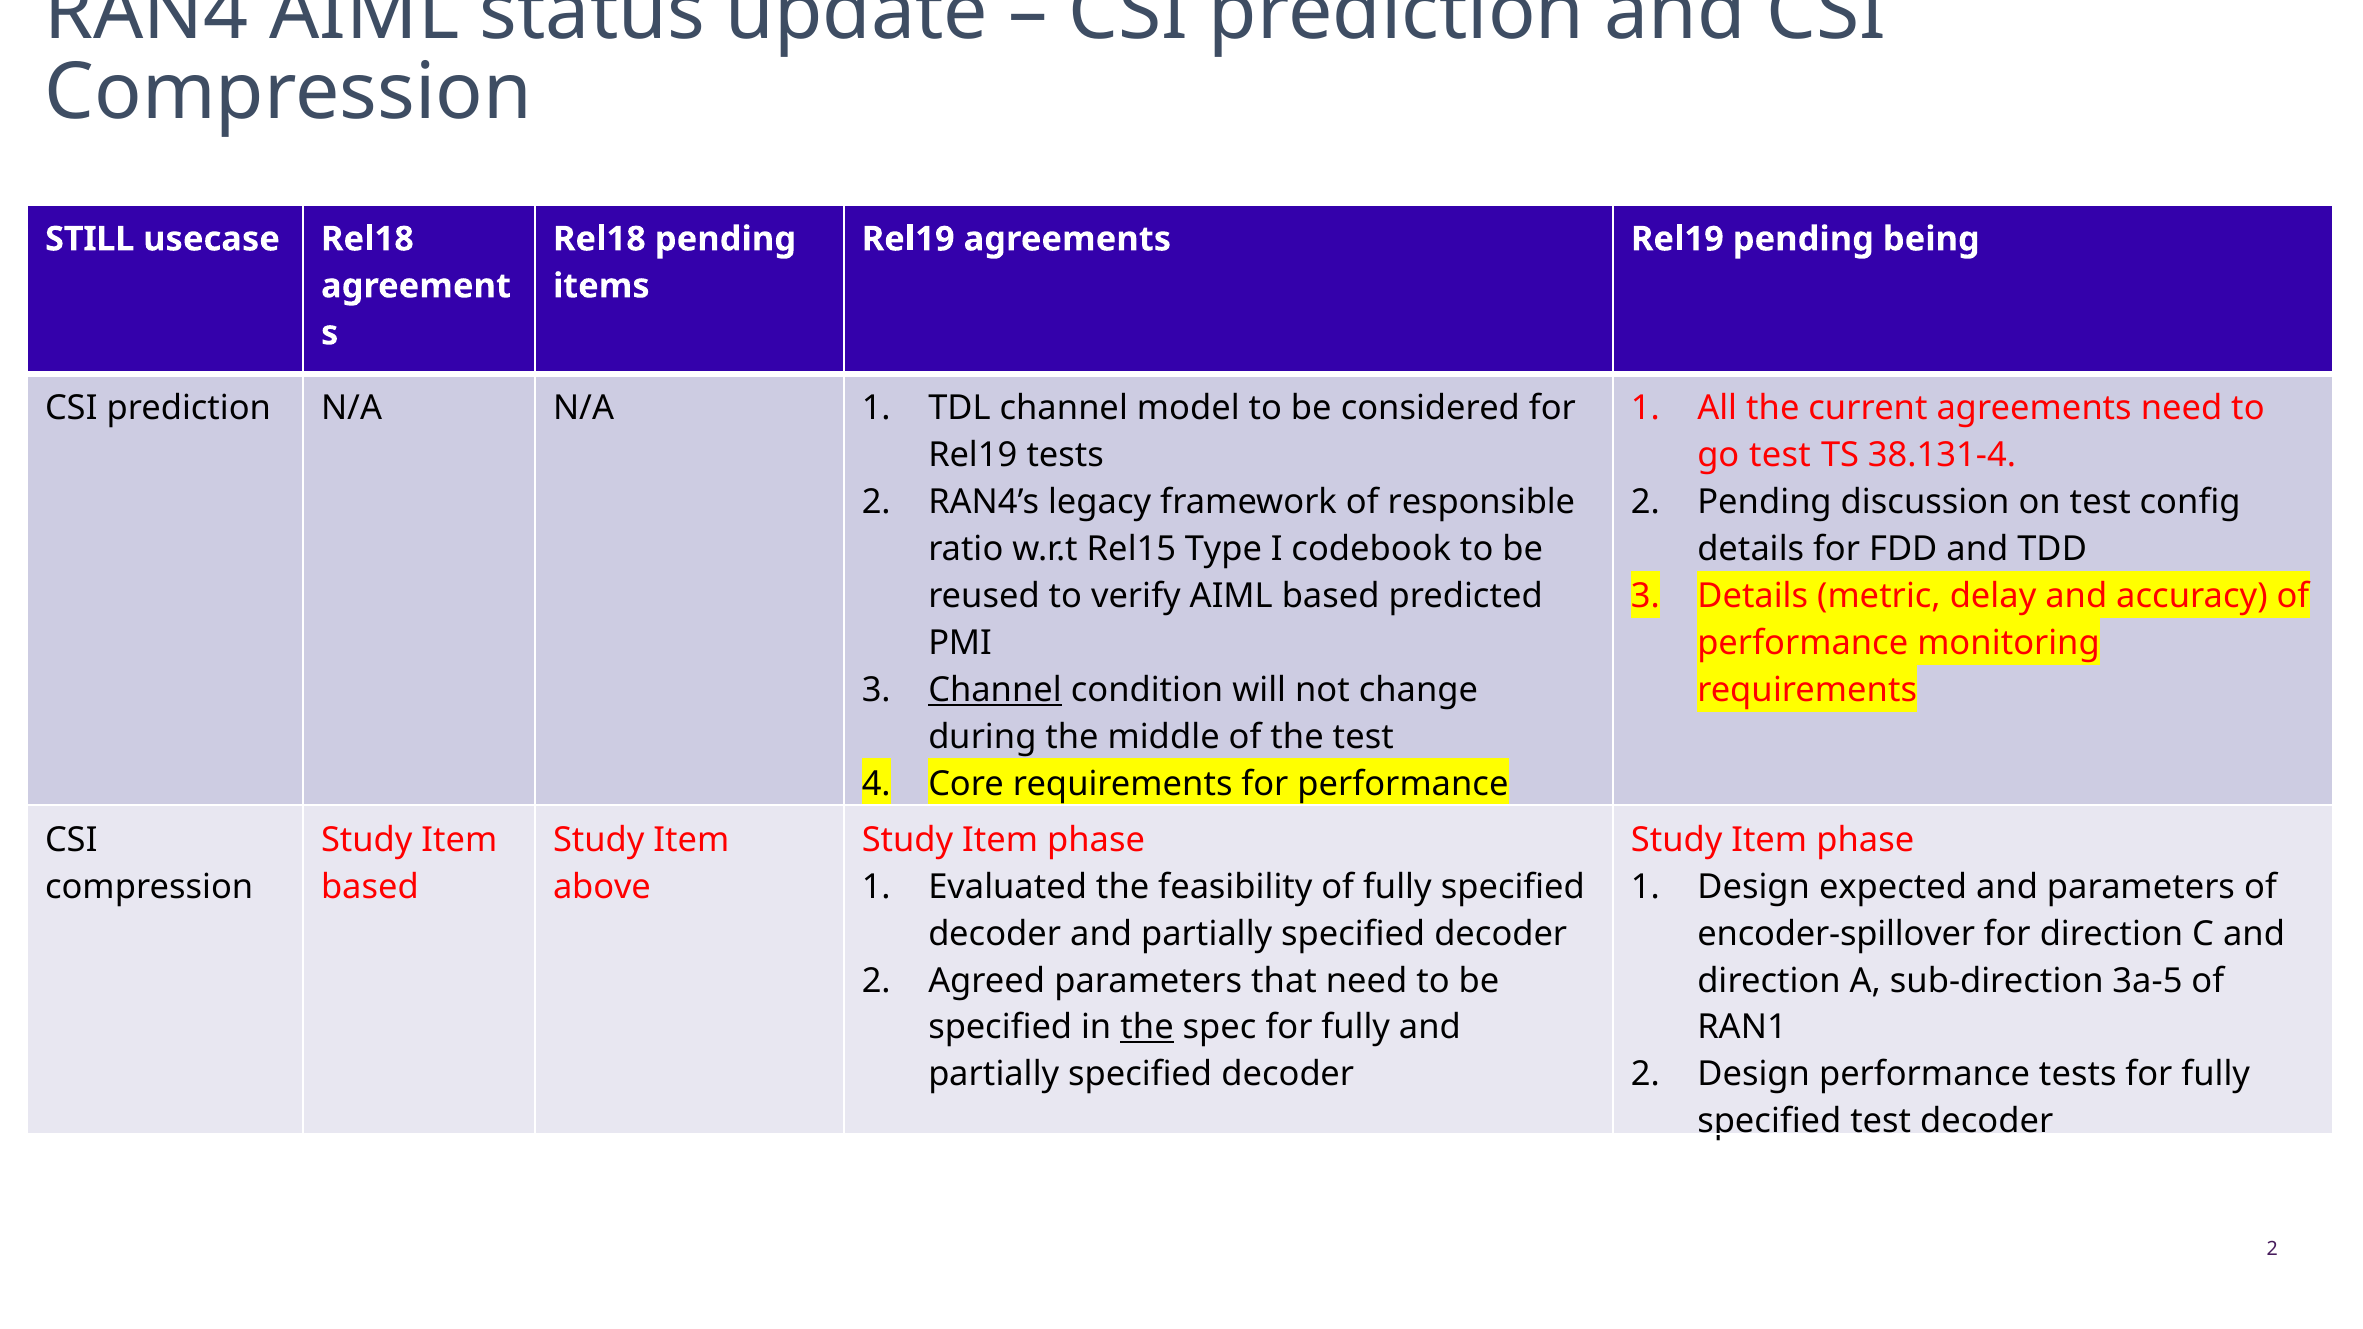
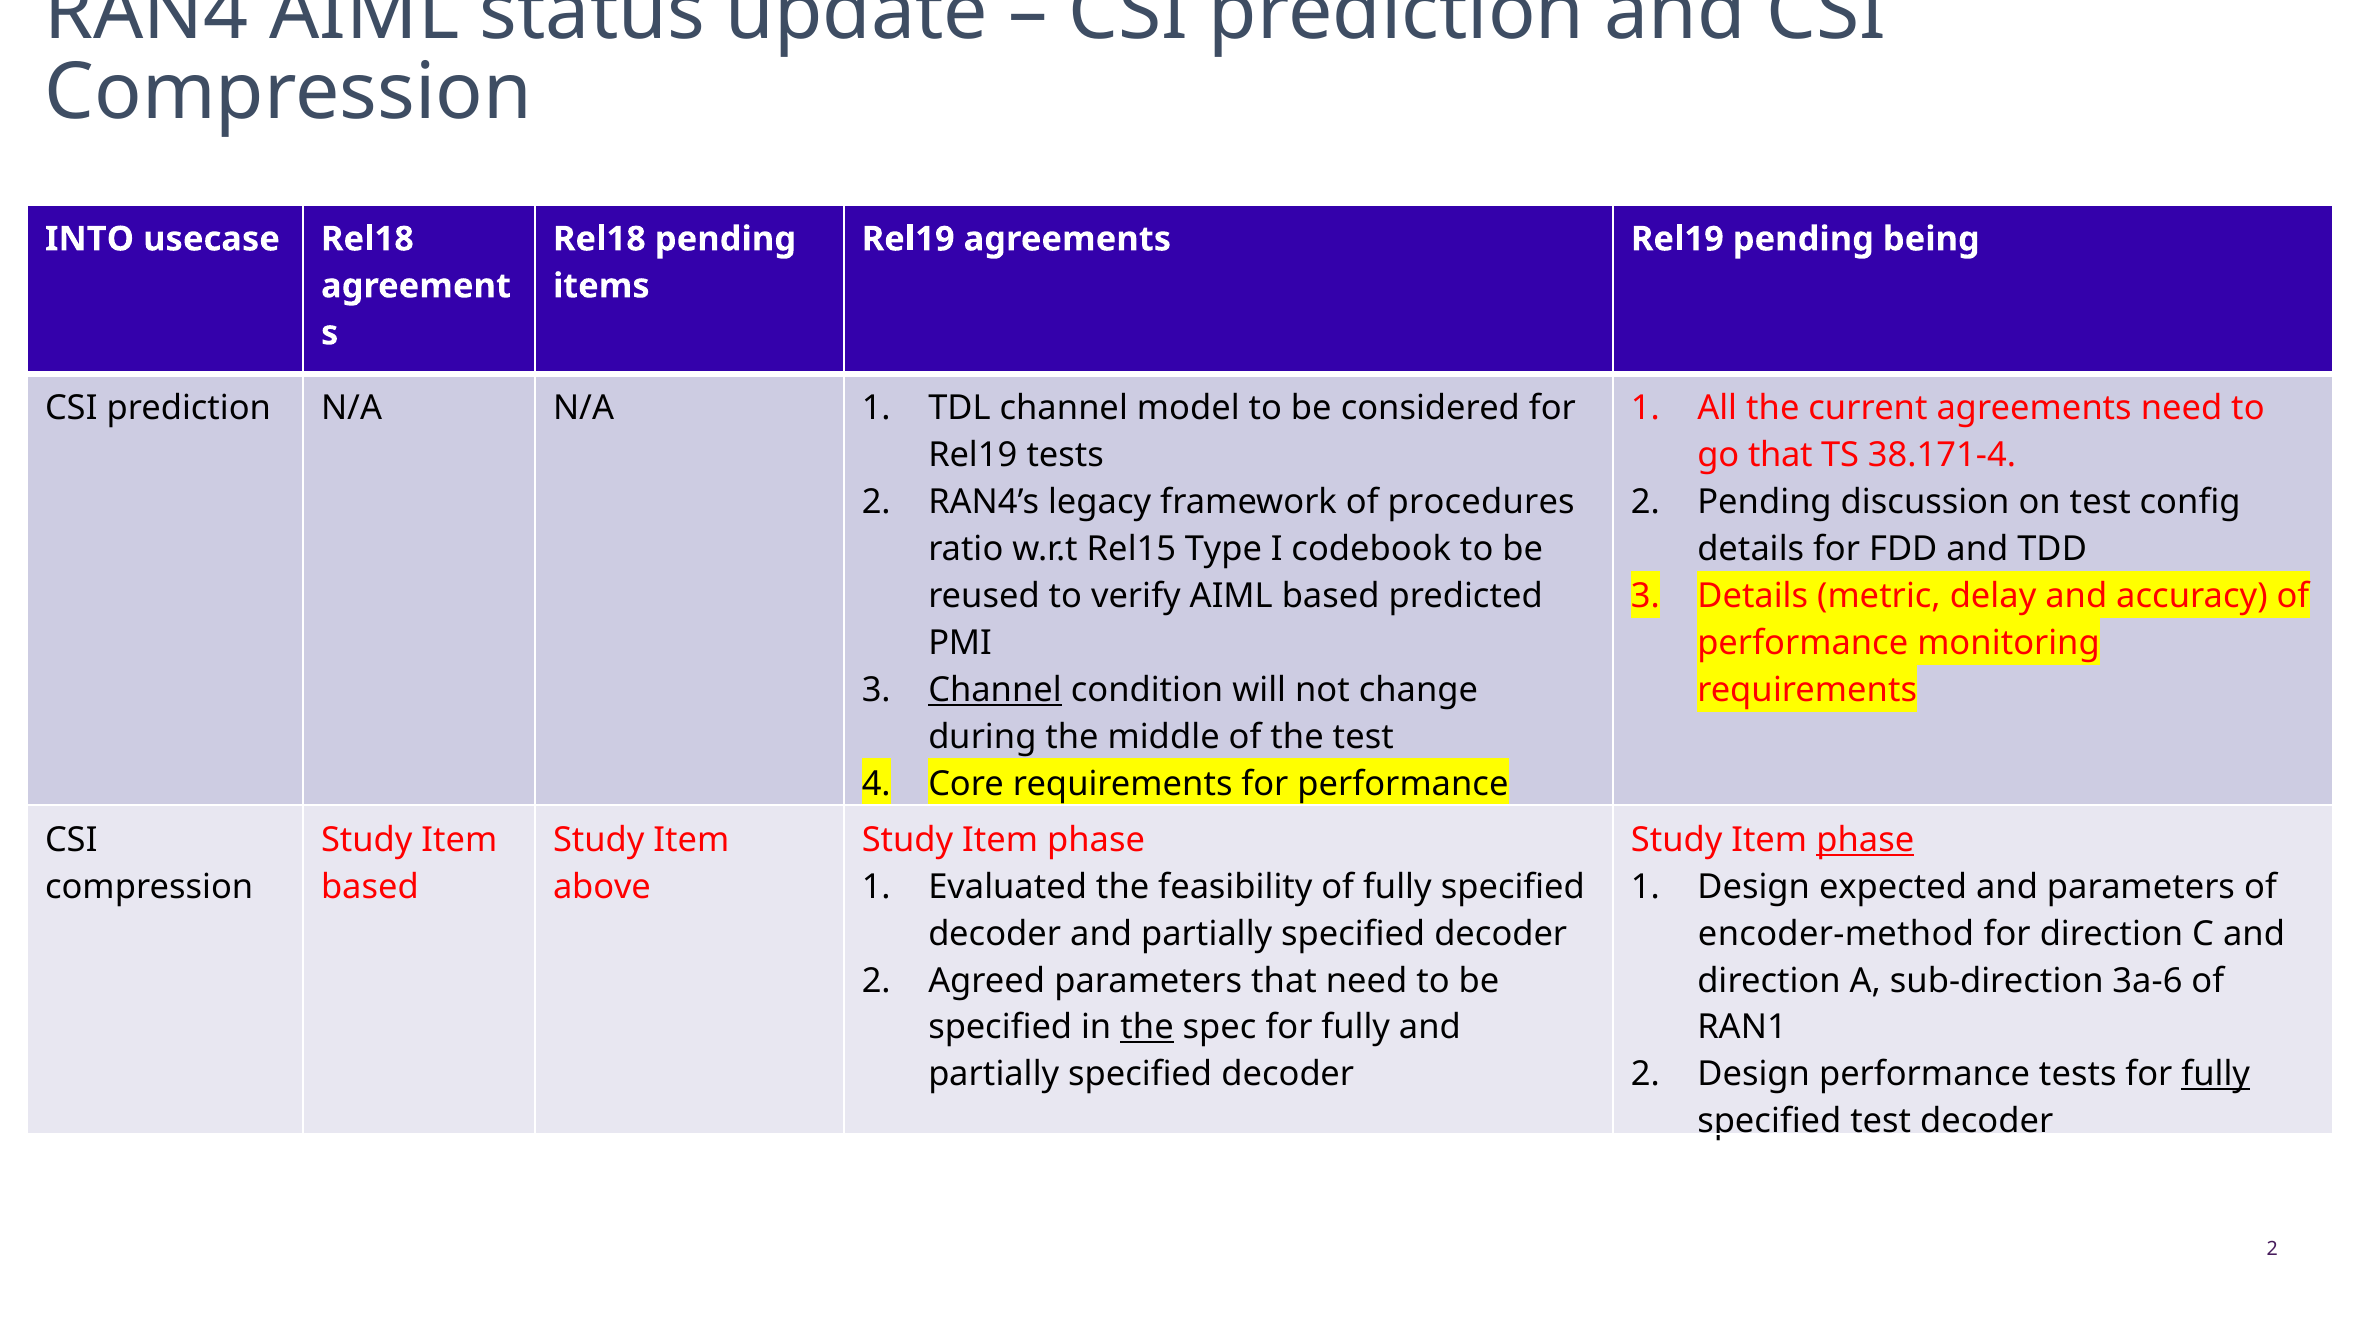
STILL: STILL -> INTO
go test: test -> that
38.131-4: 38.131-4 -> 38.171-4
responsible: responsible -> procedures
phase at (1865, 840) underline: none -> present
encoder-spillover: encoder-spillover -> encoder-method
3a-5: 3a-5 -> 3a-6
fully at (2216, 1075) underline: none -> present
